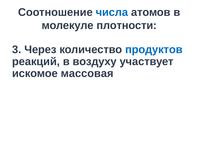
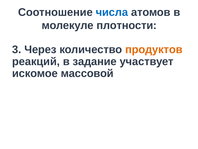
продуктов colour: blue -> orange
воздуху: воздуху -> задание
массовая: массовая -> массовой
